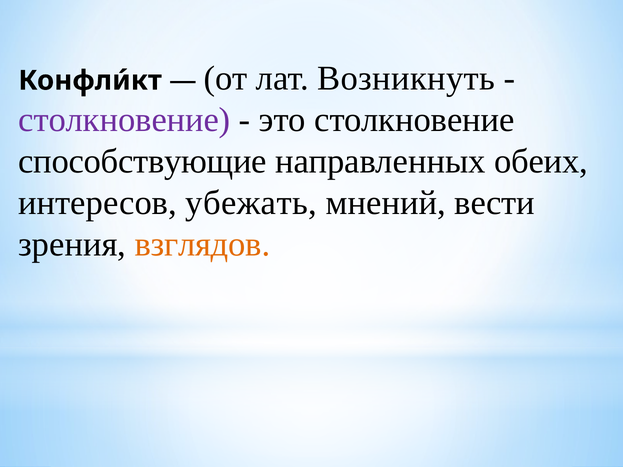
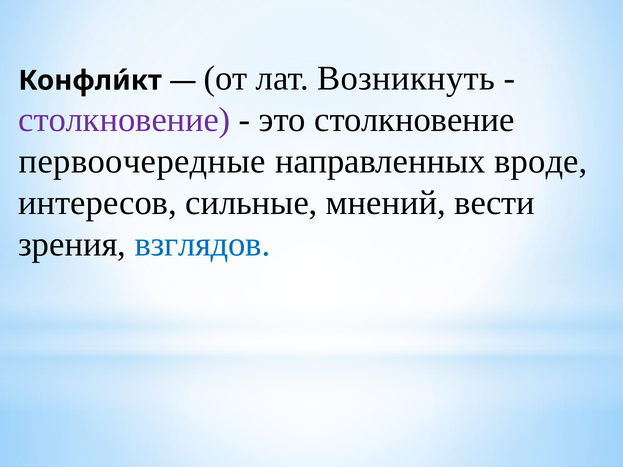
способствующие: способствующие -> первоочередные
обеих: обеих -> вроде
убежать: убежать -> сильные
взглядов colour: orange -> blue
